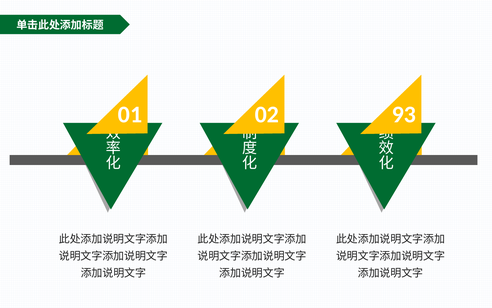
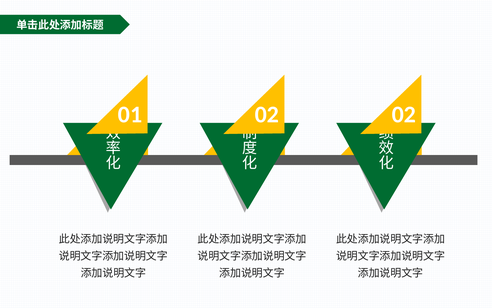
02 93: 93 -> 02
